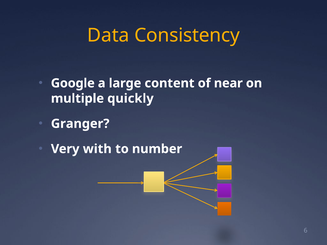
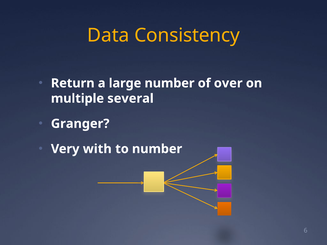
Google: Google -> Return
large content: content -> number
near: near -> over
quickly: quickly -> several
